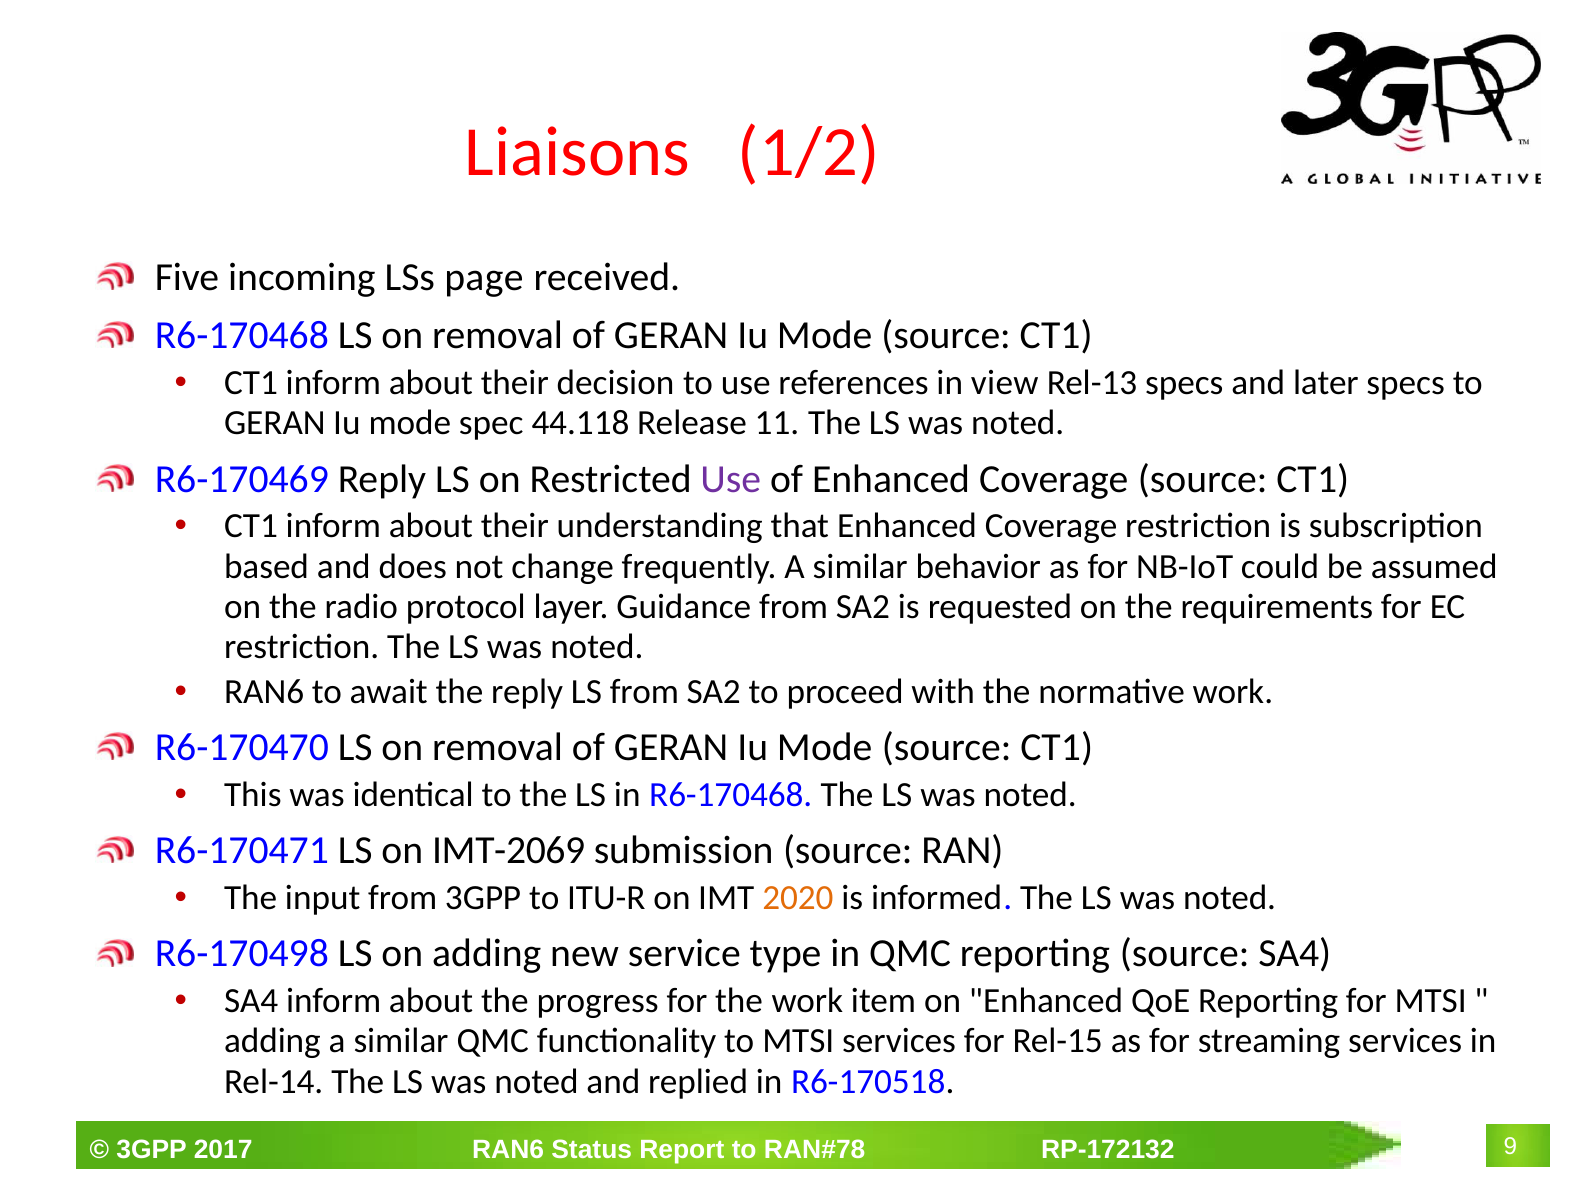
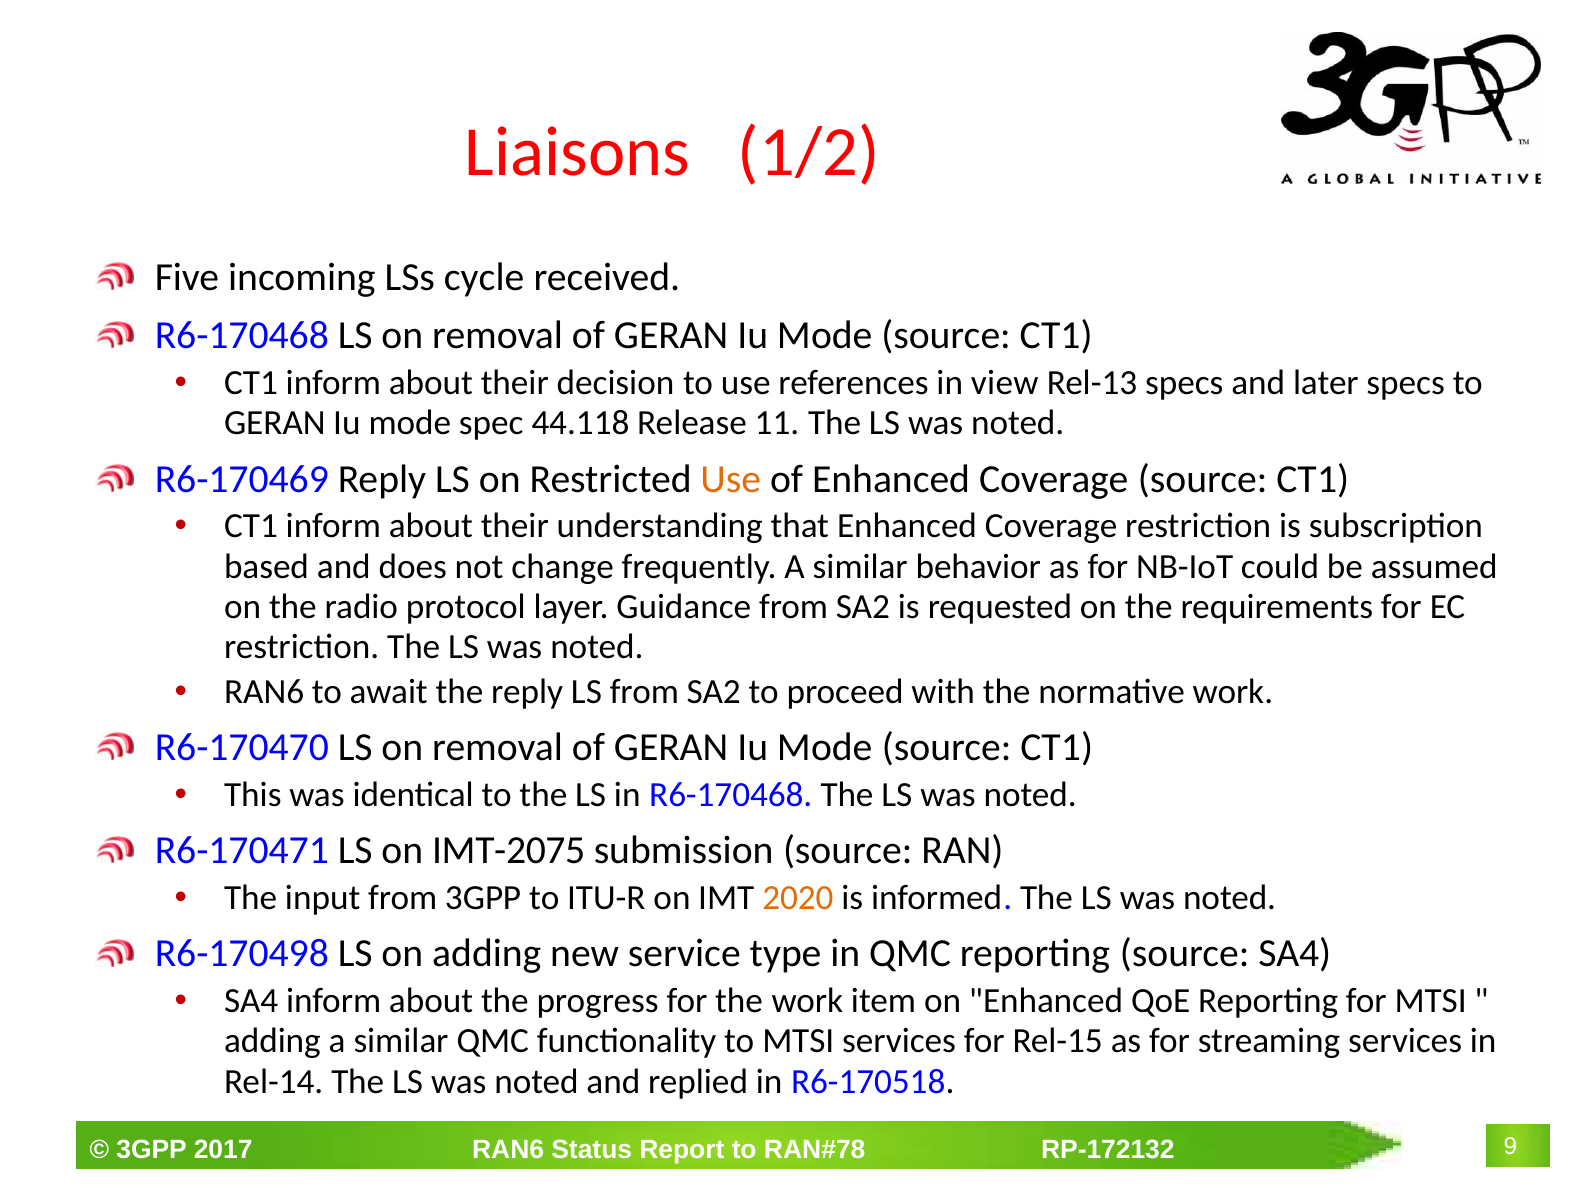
page: page -> cycle
Use at (731, 479) colour: purple -> orange
IMT-2069: IMT-2069 -> IMT-2075
